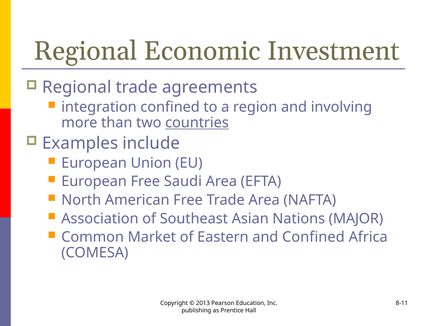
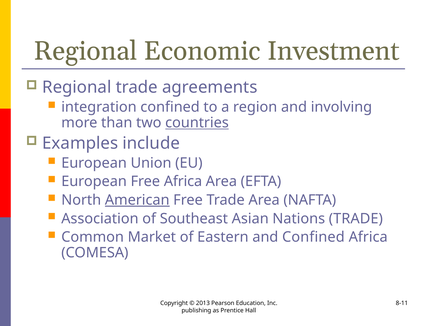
Free Saudi: Saudi -> Africa
American underline: none -> present
Nations MAJOR: MAJOR -> TRADE
